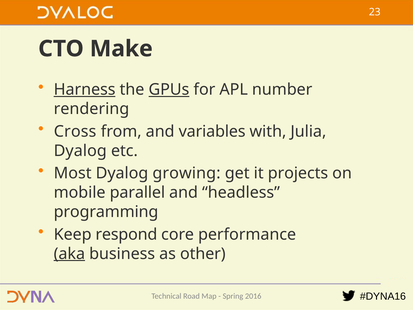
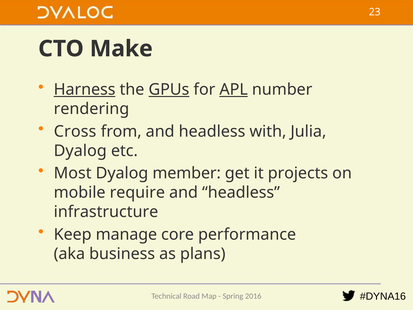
APL underline: none -> present
from and variables: variables -> headless
growing: growing -> member
parallel: parallel -> require
programming: programming -> infrastructure
respond: respond -> manage
aka underline: present -> none
other: other -> plans
